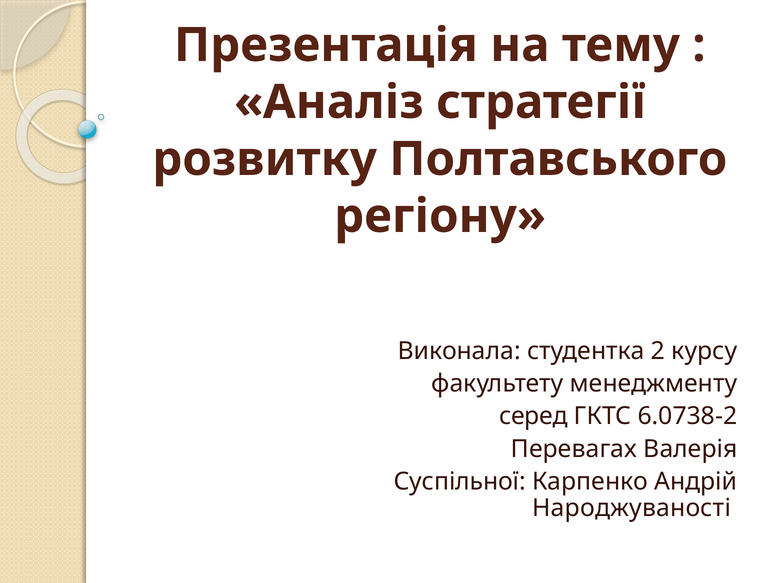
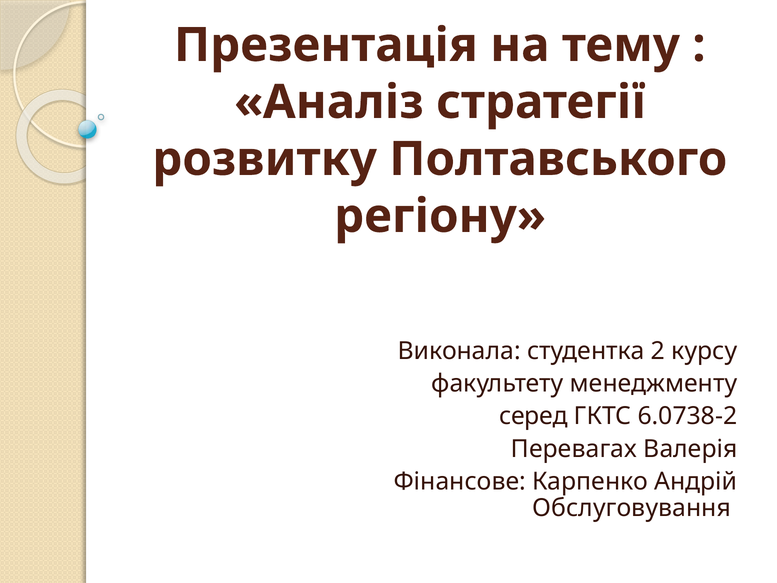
Суспільної: Суспільної -> Фінансове
Народжуваності: Народжуваності -> Обслуговування
